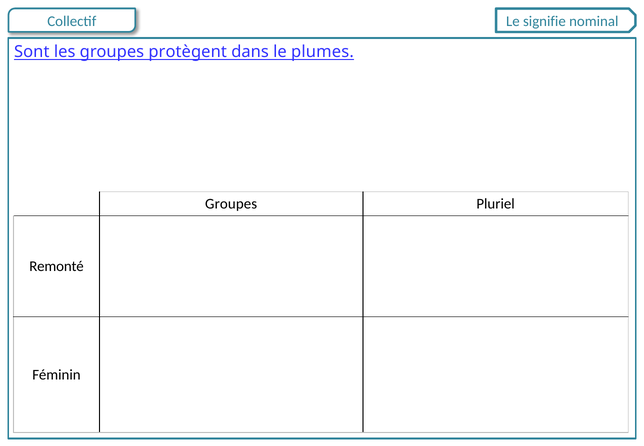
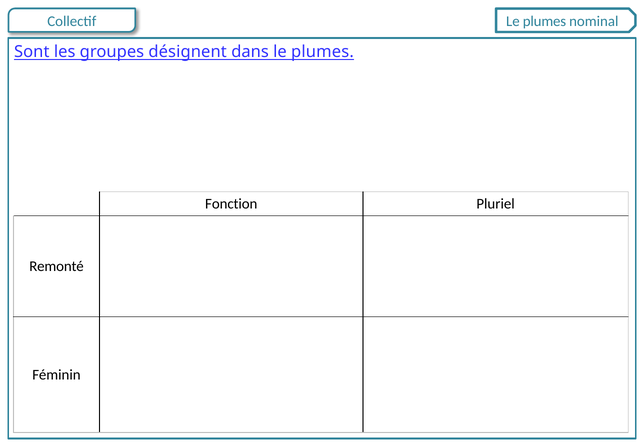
signifie at (544, 21): signifie -> plumes
protègent: protègent -> désignent
Groupes at (231, 204): Groupes -> Fonction
